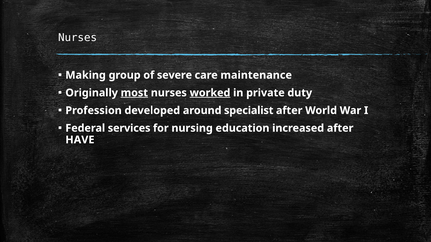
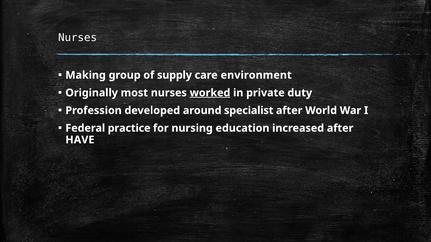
severe: severe -> supply
maintenance: maintenance -> environment
most underline: present -> none
services: services -> practice
